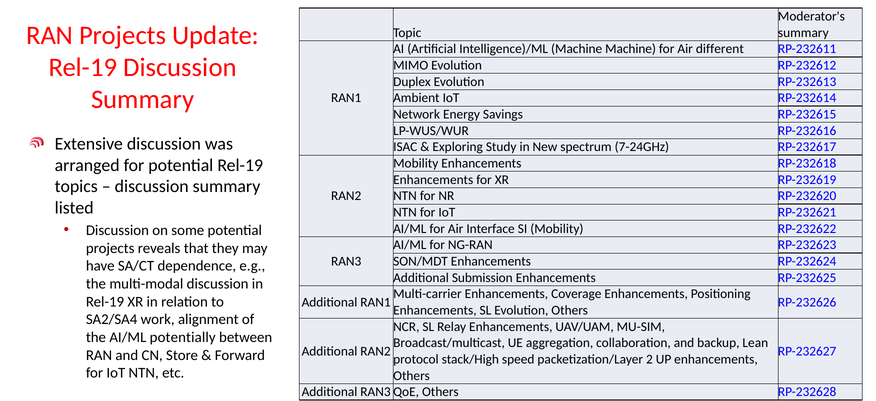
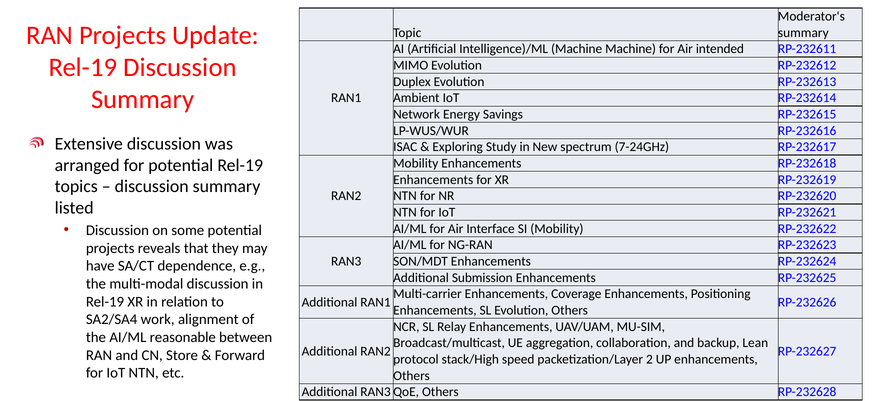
different: different -> intended
potentially: potentially -> reasonable
